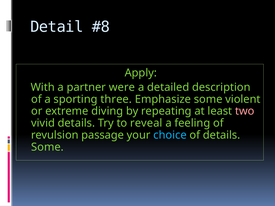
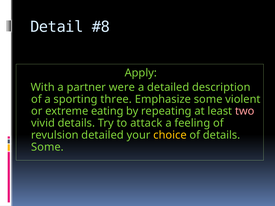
diving: diving -> eating
reveal: reveal -> attack
revulsion passage: passage -> detailed
choice colour: light blue -> yellow
